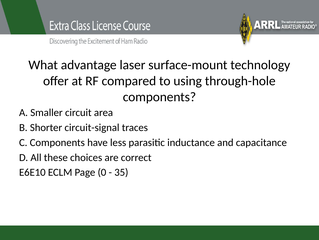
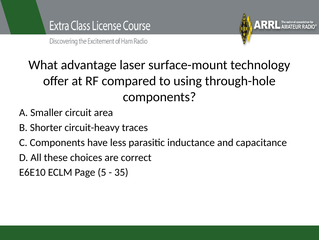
circuit-signal: circuit-signal -> circuit-heavy
0: 0 -> 5
